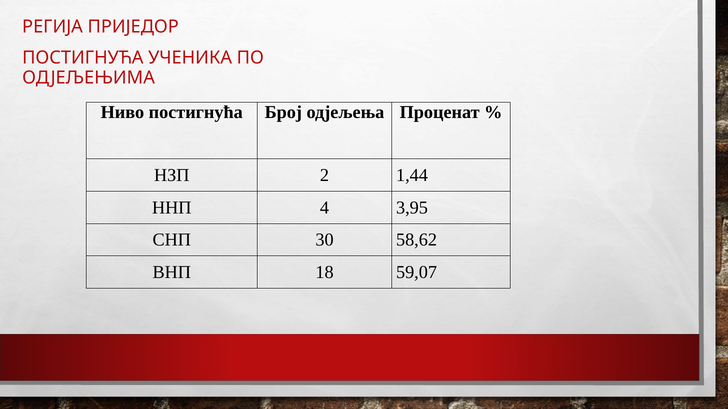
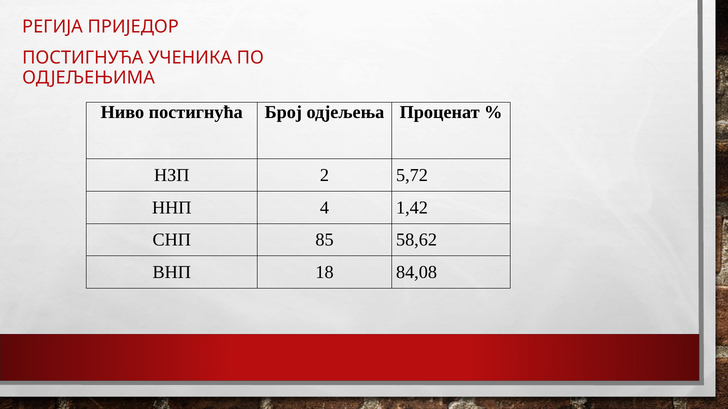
1,44: 1,44 -> 5,72
3,95: 3,95 -> 1,42
30: 30 -> 85
59,07: 59,07 -> 84,08
